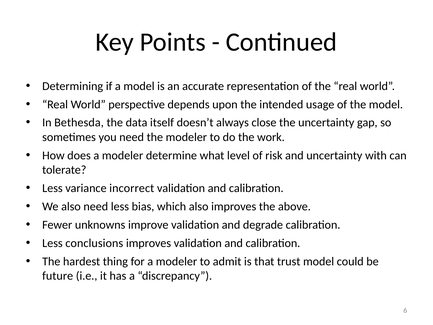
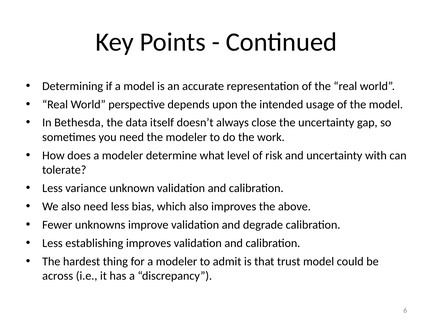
incorrect: incorrect -> unknown
conclusions: conclusions -> establishing
future: future -> across
